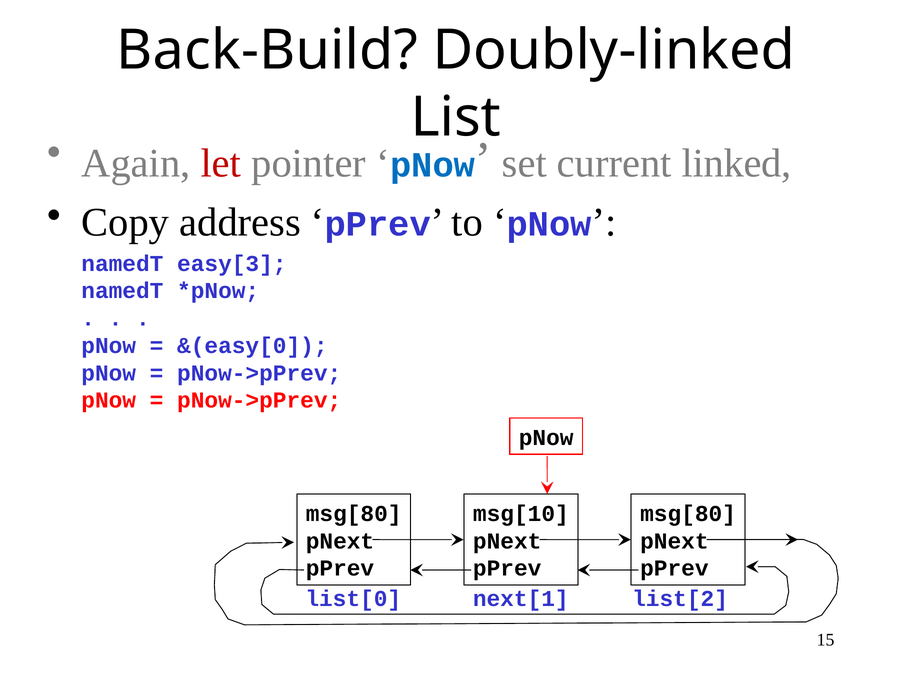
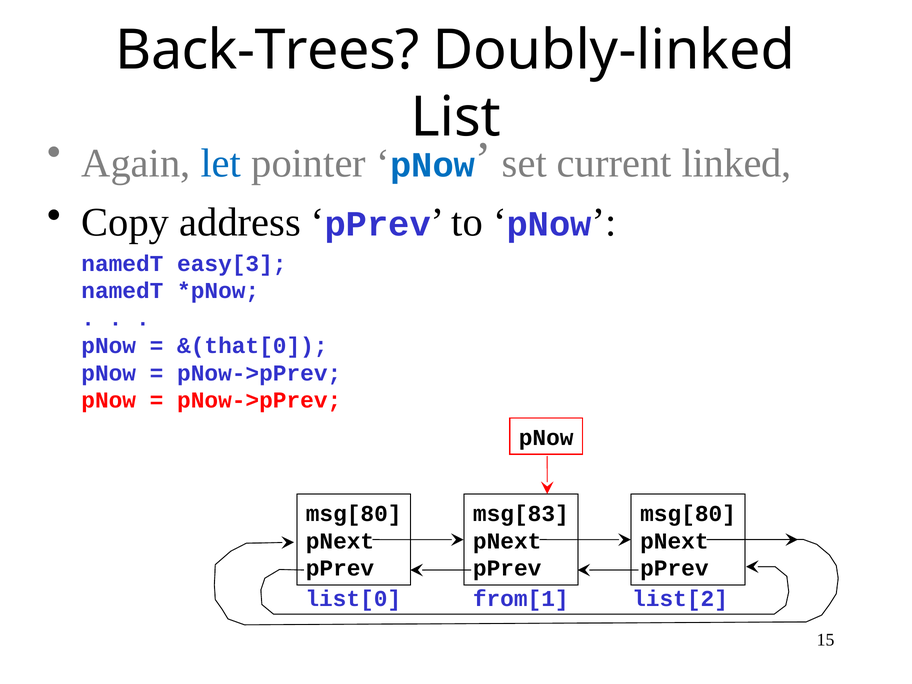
Back-Build: Back-Build -> Back-Trees
let colour: red -> blue
&(easy[0: &(easy[0 -> &(that[0
msg[10: msg[10 -> msg[83
next[1: next[1 -> from[1
